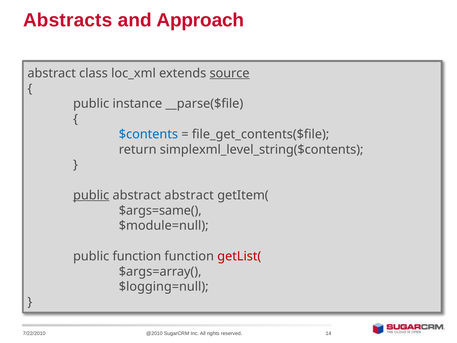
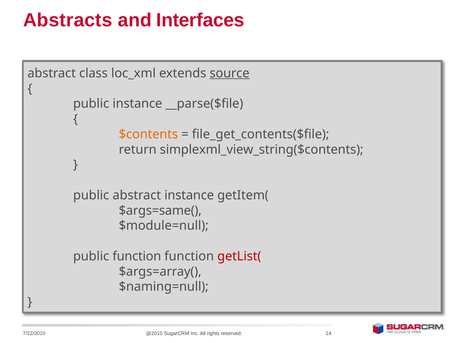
Approach: Approach -> Interfaces
$contents colour: blue -> orange
simplexml_level_string($contents: simplexml_level_string($contents -> simplexml_view_string($contents
public at (91, 195) underline: present -> none
abstract abstract: abstract -> instance
$logging=null: $logging=null -> $naming=null
